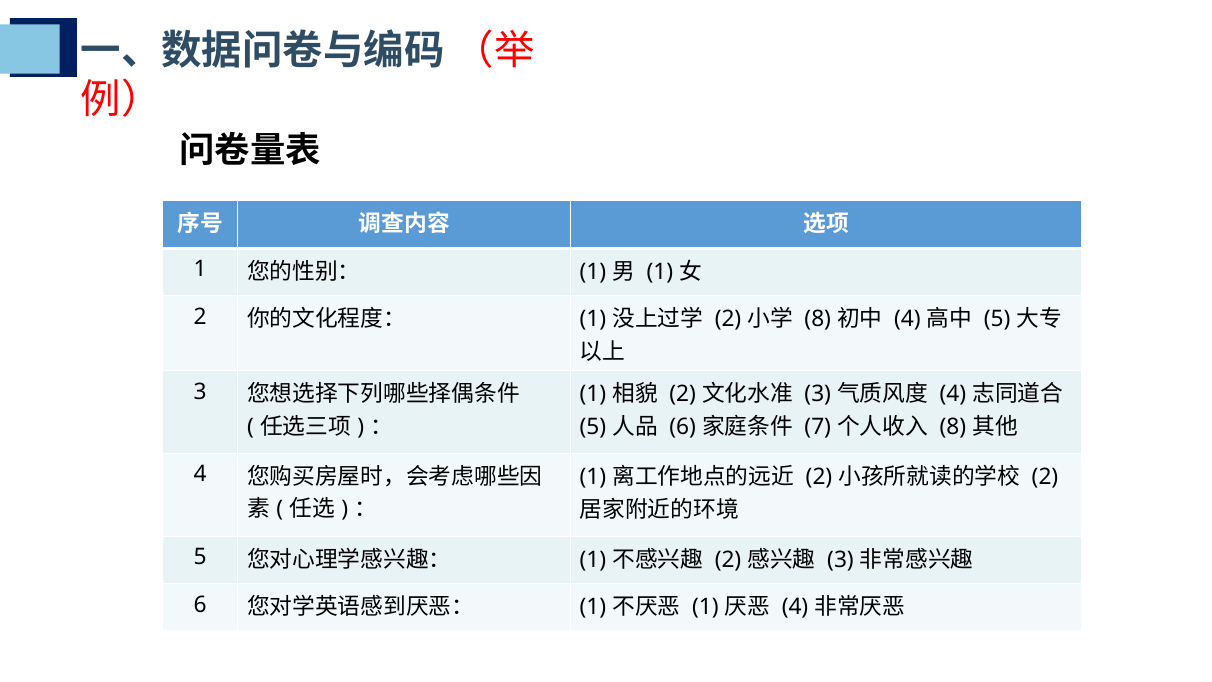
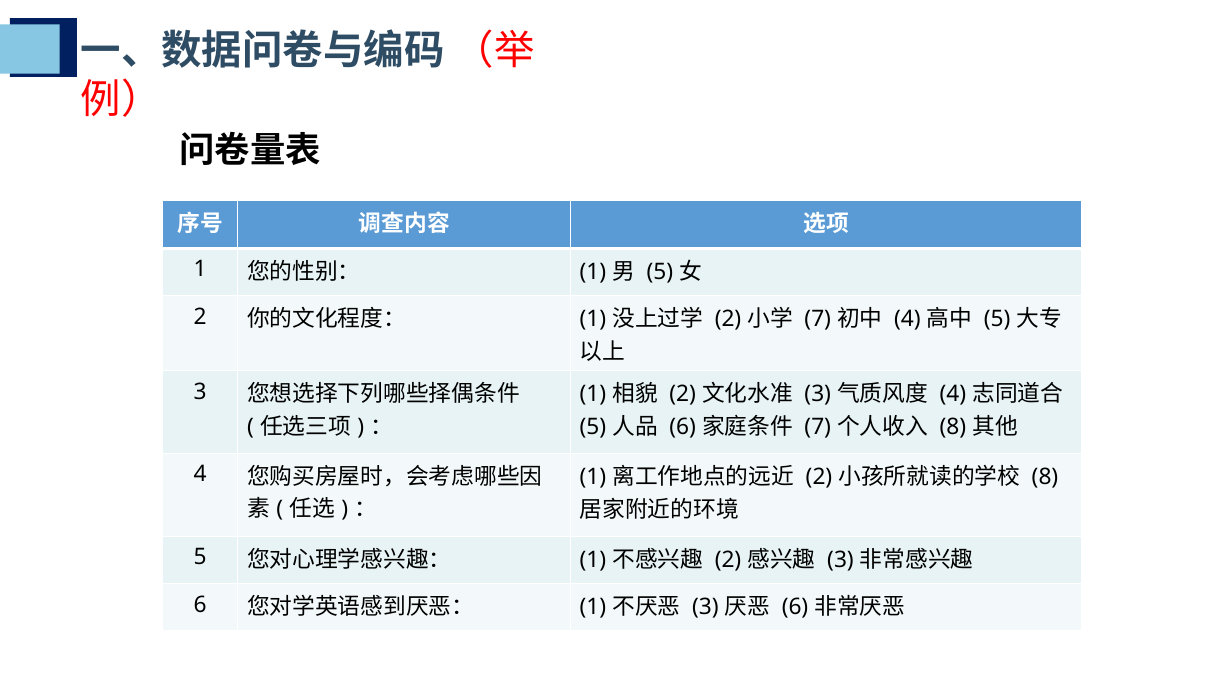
1 at (660, 271): 1 -> 5
8 at (818, 319): 8 -> 7
2 at (1045, 476): 2 -> 8
1 at (705, 607): 1 -> 3
4 at (795, 607): 4 -> 6
